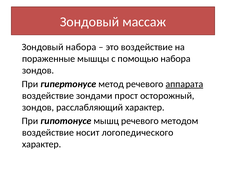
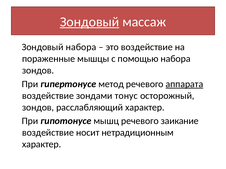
Зондовый at (90, 22) underline: none -> present
прост: прост -> тонус
методом: методом -> заикание
логопедического: логопедического -> нетрадиционным
